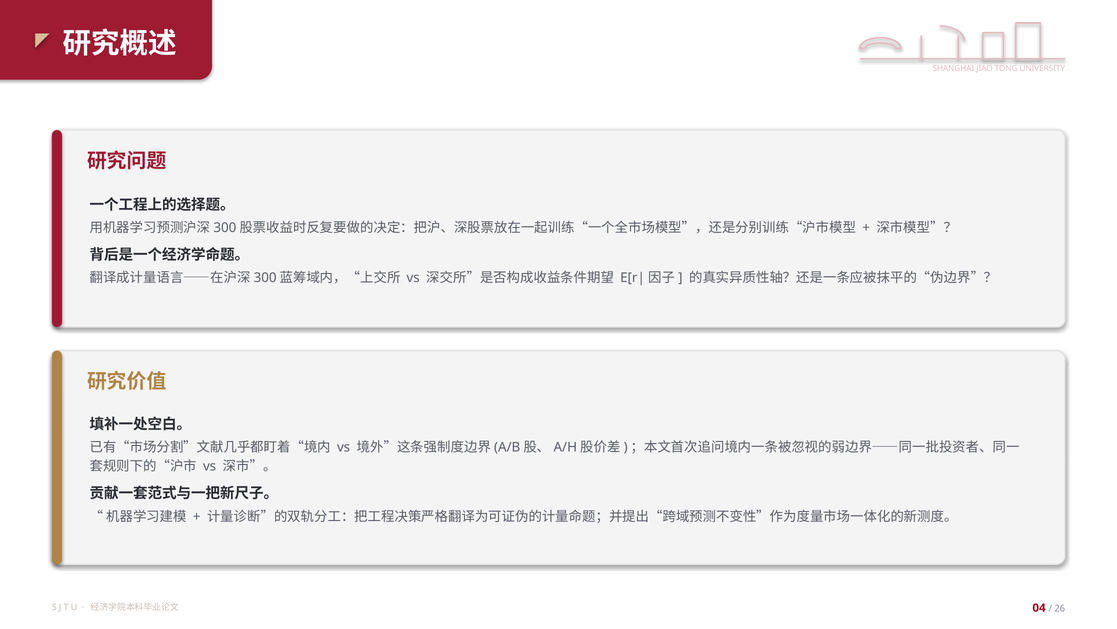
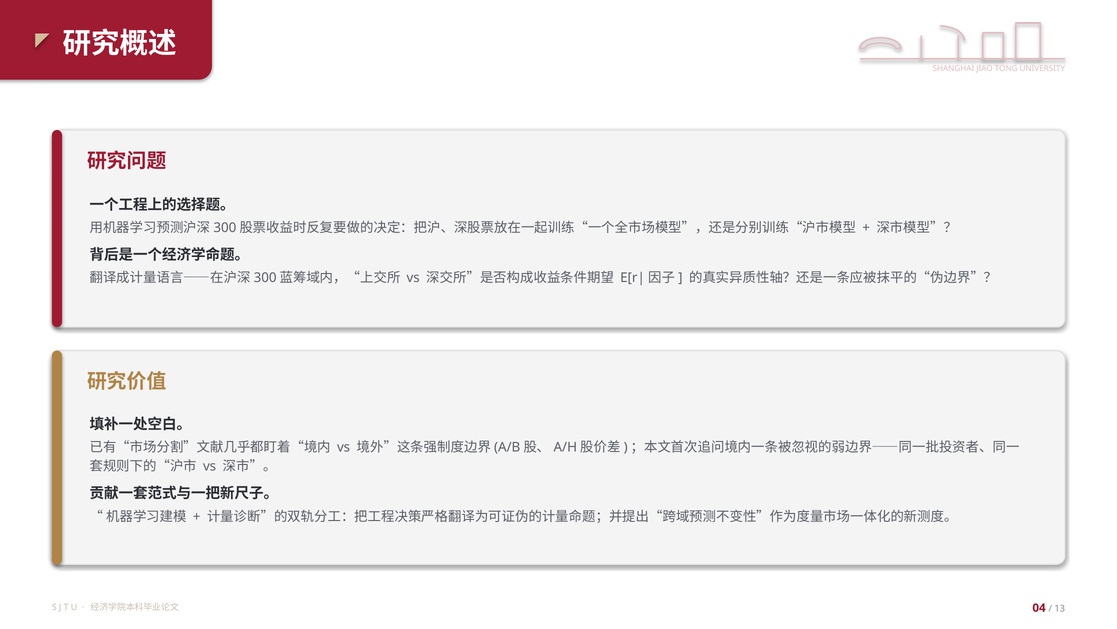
26: 26 -> 13
